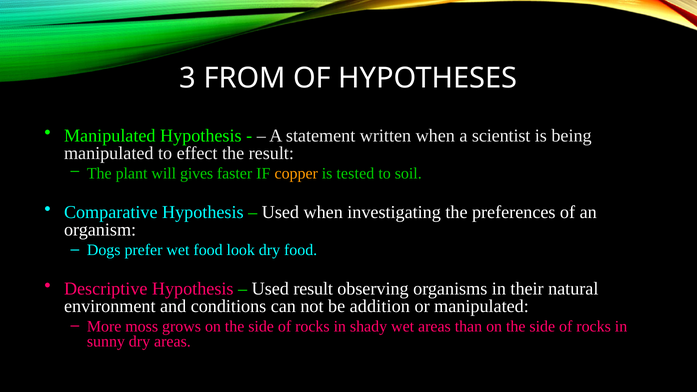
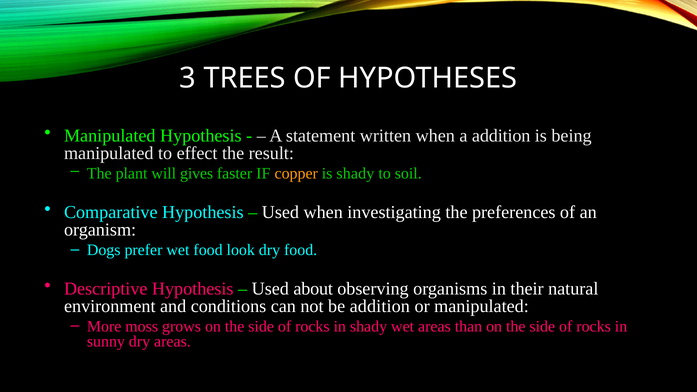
FROM: FROM -> TREES
a scientist: scientist -> addition
is tested: tested -> shady
Used result: result -> about
